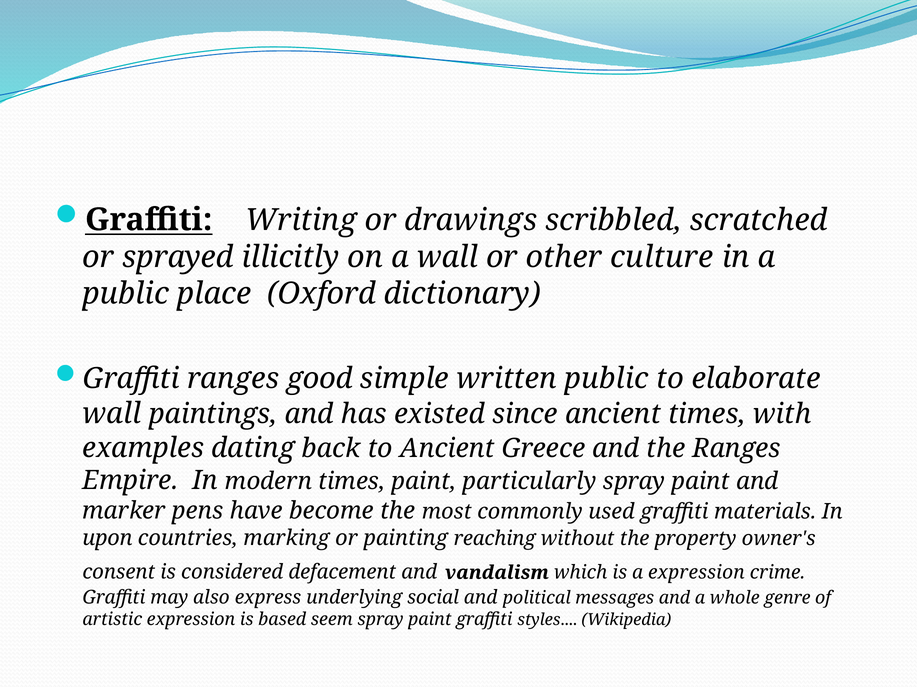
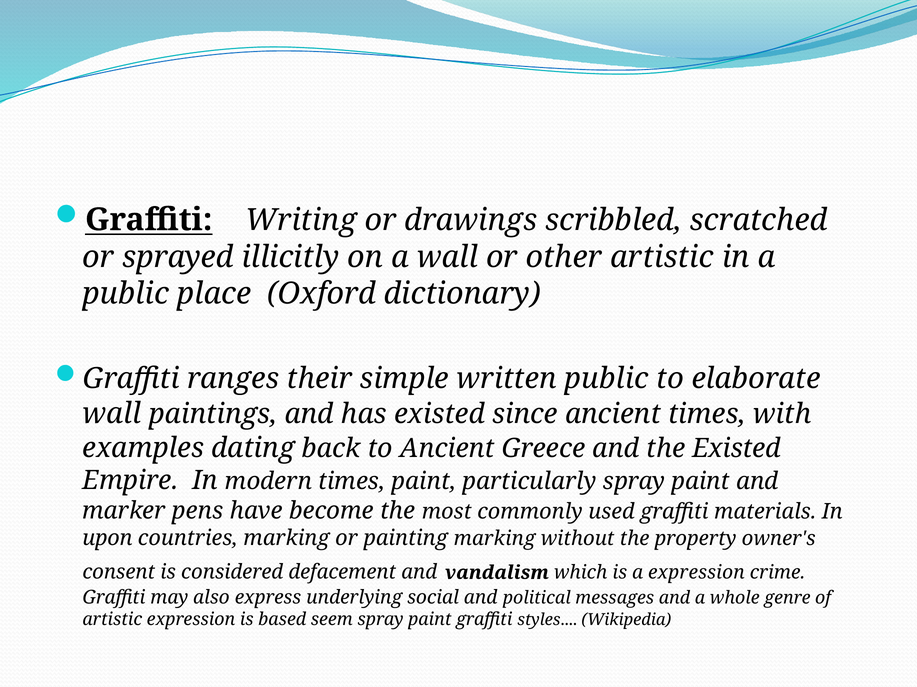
other culture: culture -> artistic
good: good -> their
the Ranges: Ranges -> Existed
painting reaching: reaching -> marking
